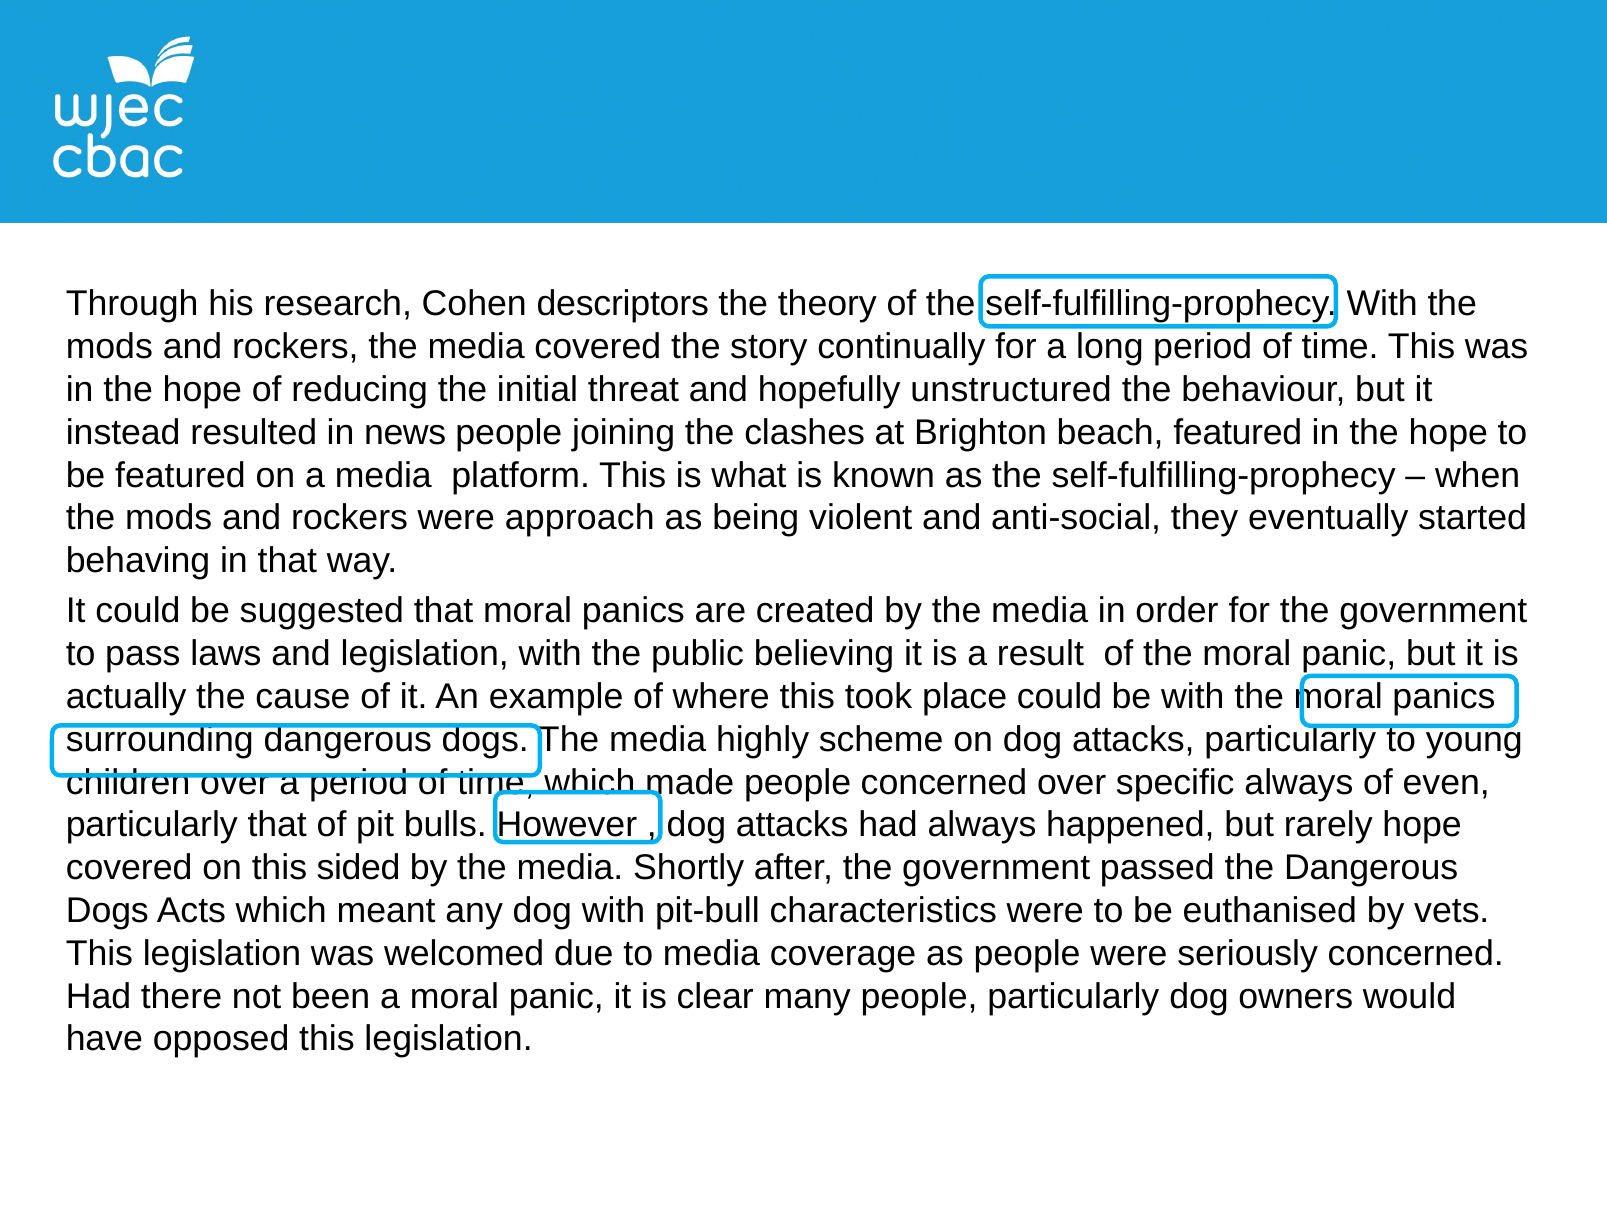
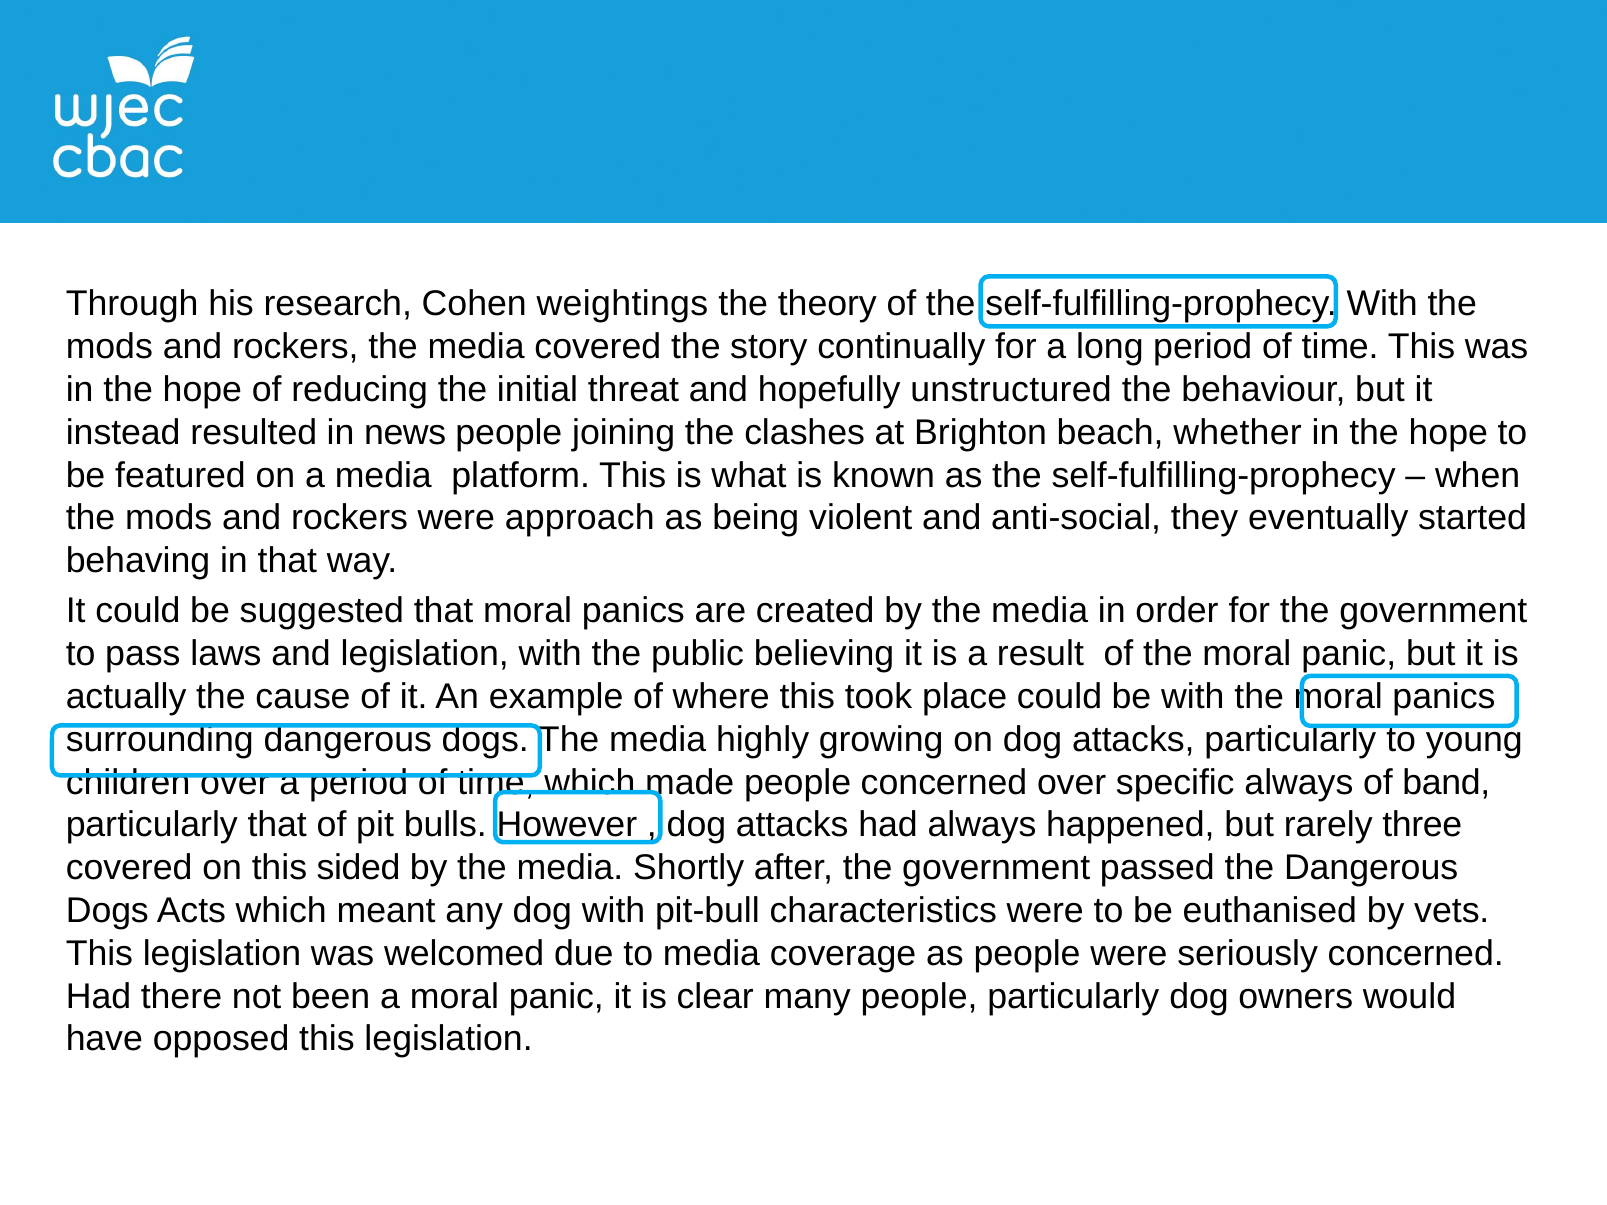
descriptors: descriptors -> weightings
beach featured: featured -> whether
scheme: scheme -> growing
even: even -> band
rarely hope: hope -> three
